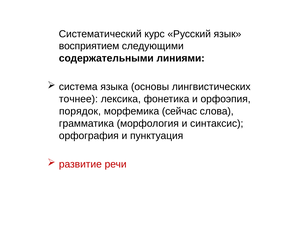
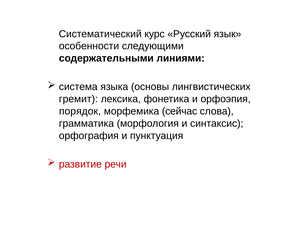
восприятием: восприятием -> особенности
точнее: точнее -> гремит
